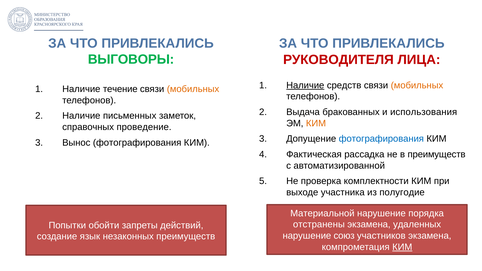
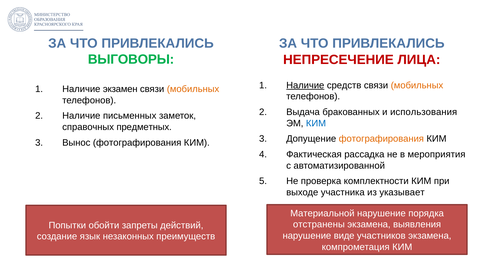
РУКОВОДИТЕЛЯ: РУКОВОДИТЕЛЯ -> НЕПРЕСЕЧЕНИЕ
течение: течение -> экзамен
КИМ at (316, 123) colour: orange -> blue
проведение: проведение -> предметных
фотографирования at (381, 139) colour: blue -> orange
в преимуществ: преимуществ -> мероприятия
полугодие: полугодие -> указывает
удаленных: удаленных -> выявления
союз: союз -> виде
КИМ at (402, 247) underline: present -> none
